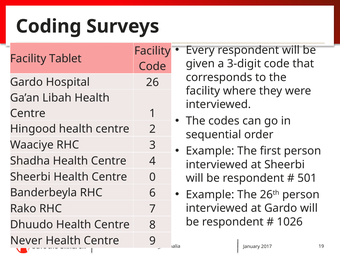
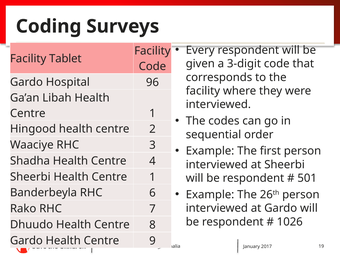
26: 26 -> 96
Sheerbi Health Centre 0: 0 -> 1
Never at (26, 241): Never -> Gardo
